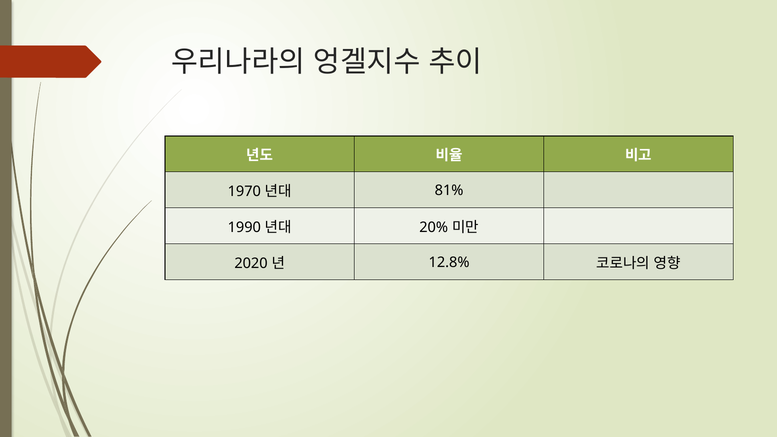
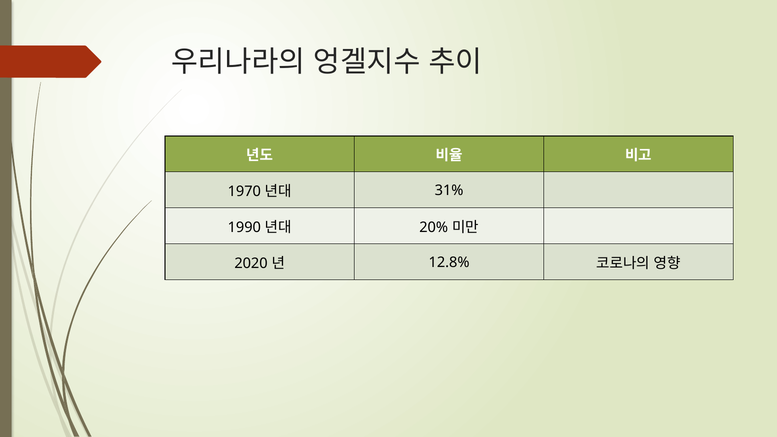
81%: 81% -> 31%
